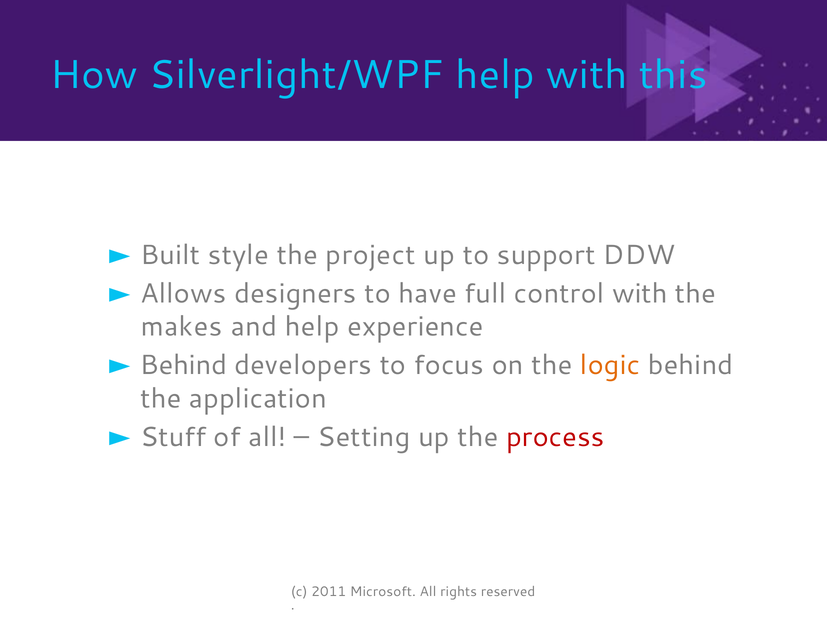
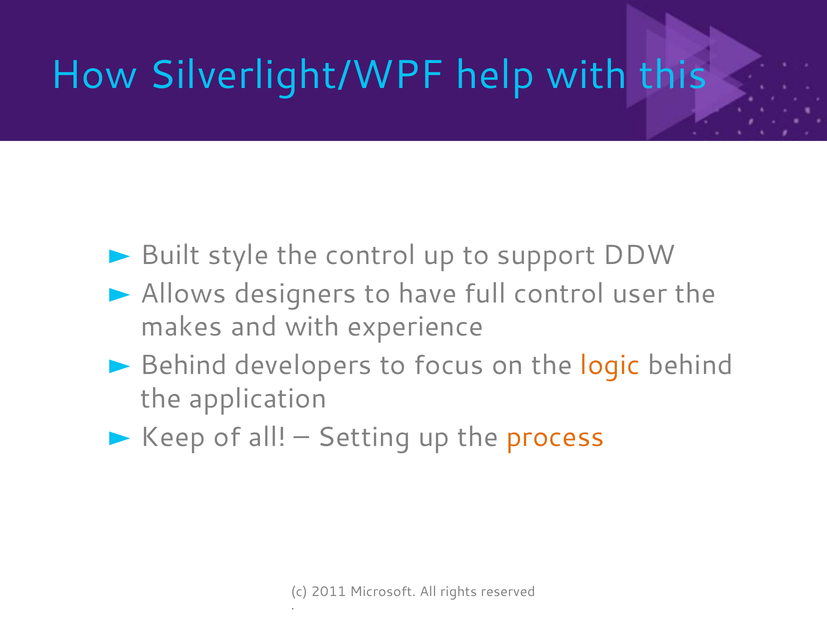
the project: project -> control
control with: with -> user
and help: help -> with
Stuff: Stuff -> Keep
process colour: red -> orange
